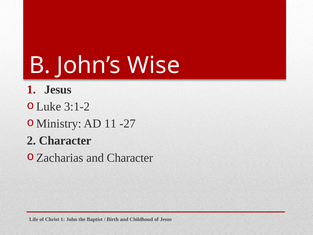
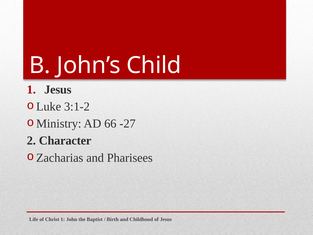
Wise: Wise -> Child
11: 11 -> 66
and Character: Character -> Pharisees
